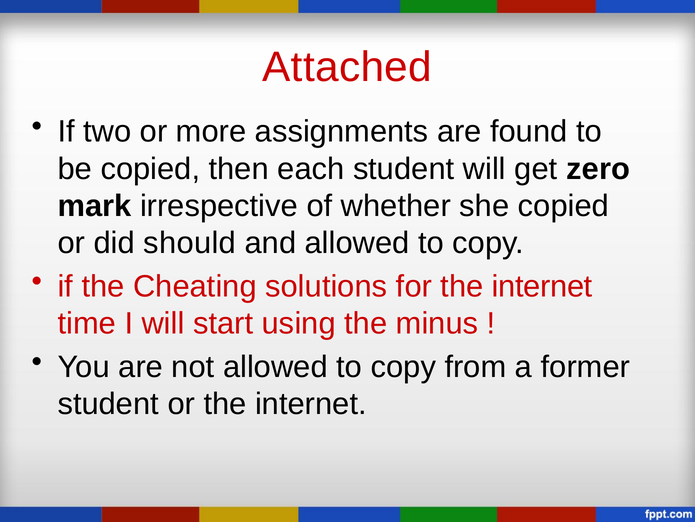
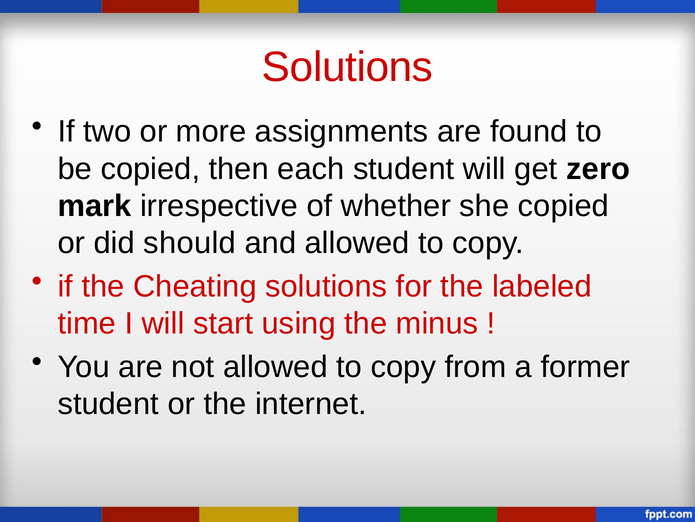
Attached at (347, 67): Attached -> Solutions
for the internet: internet -> labeled
